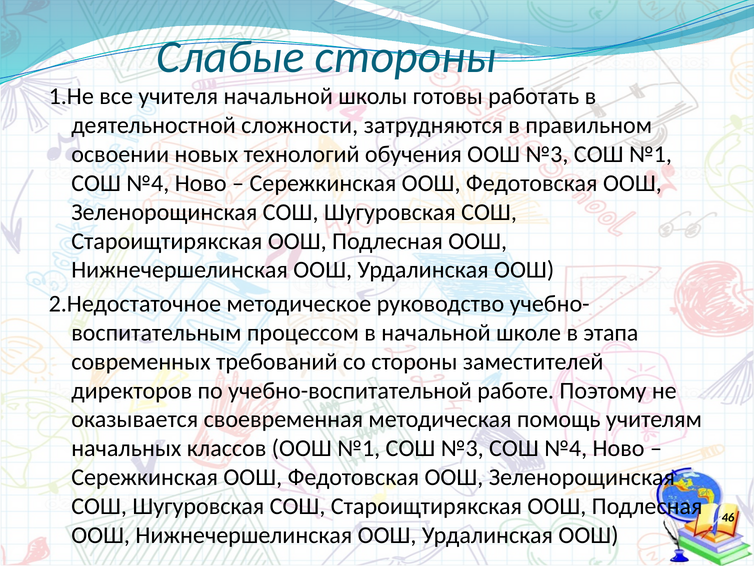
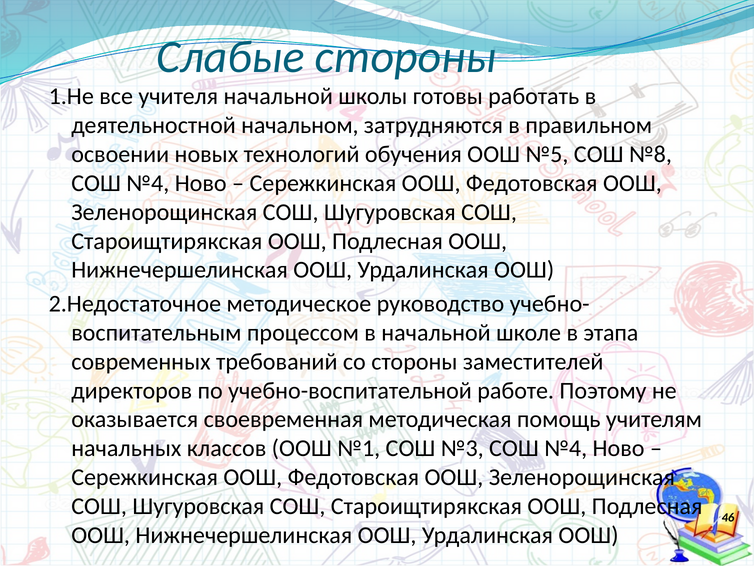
сложности: сложности -> начальном
ООШ №3: №3 -> №5
СОШ №1: №1 -> №8
